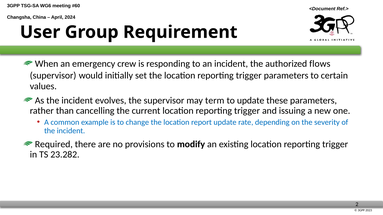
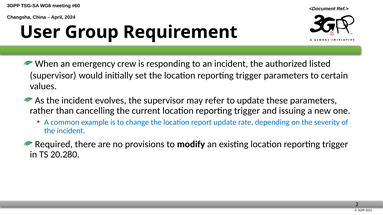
flows: flows -> listed
term: term -> refer
23.282: 23.282 -> 20.280
